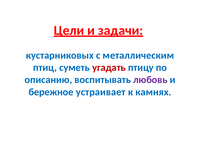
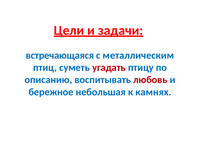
кустарниковых: кустарниковых -> встречающаяся
любовь colour: purple -> red
устраивает: устраивает -> небольшая
